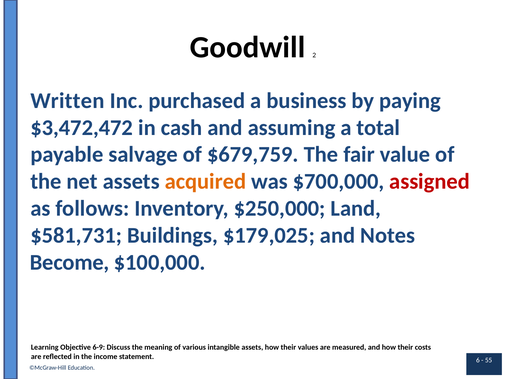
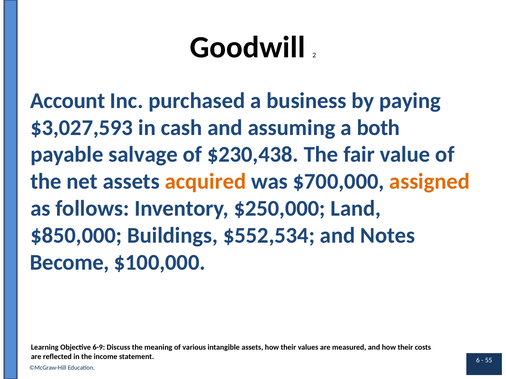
Written: Written -> Account
$3,472,472: $3,472,472 -> $3,027,593
total: total -> both
$679,759: $679,759 -> $230,438
assigned colour: red -> orange
$581,731: $581,731 -> $850,000
$179,025: $179,025 -> $552,534
